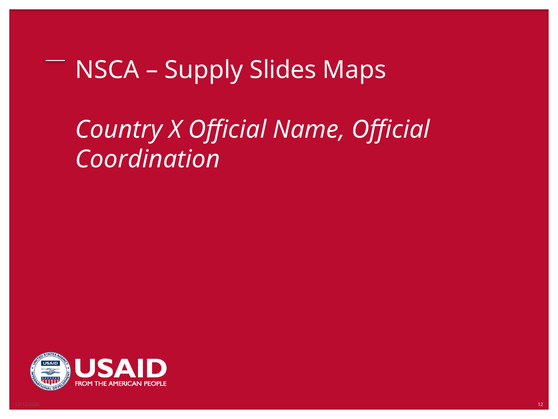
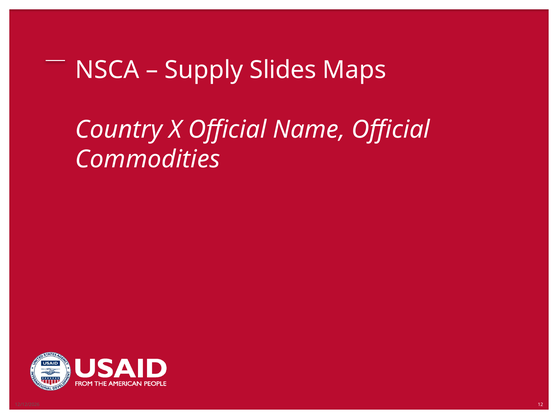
Coordination: Coordination -> Commodities
